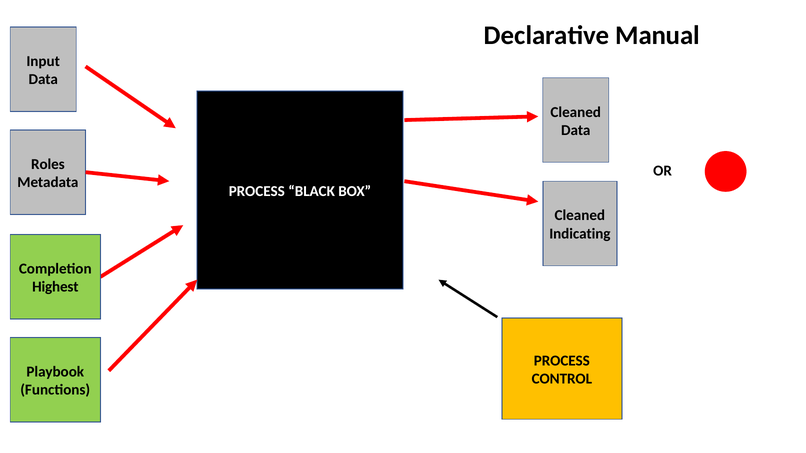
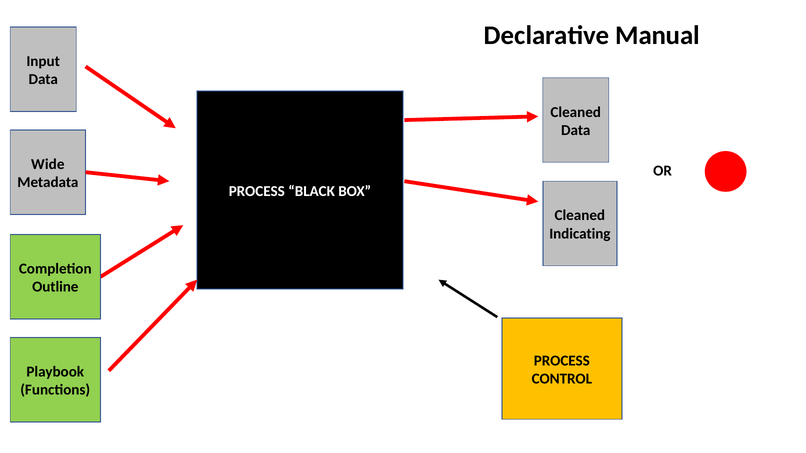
Roles: Roles -> Wide
Highest: Highest -> Outline
